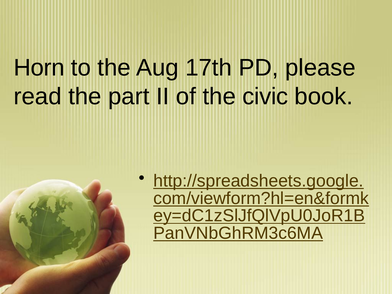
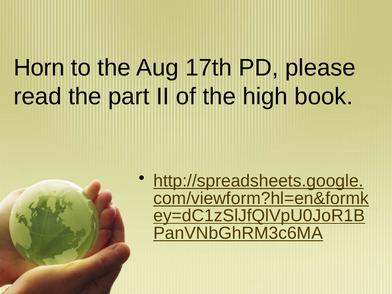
civic: civic -> high
